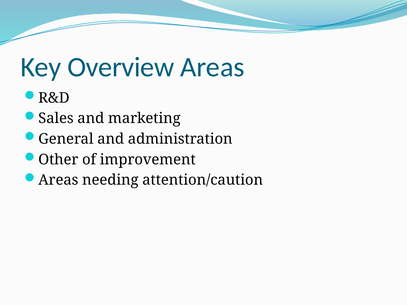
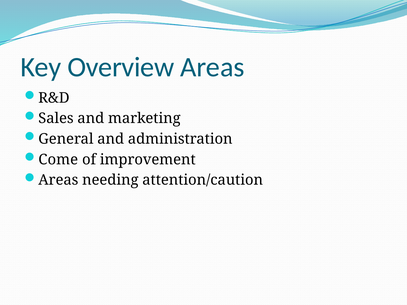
Other: Other -> Come
